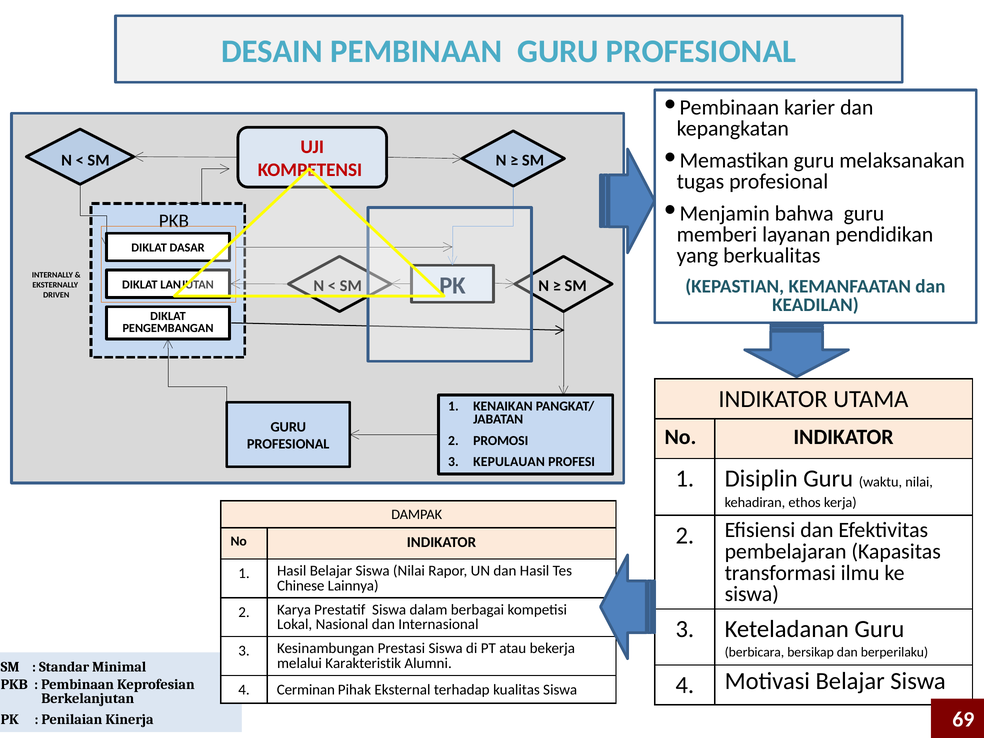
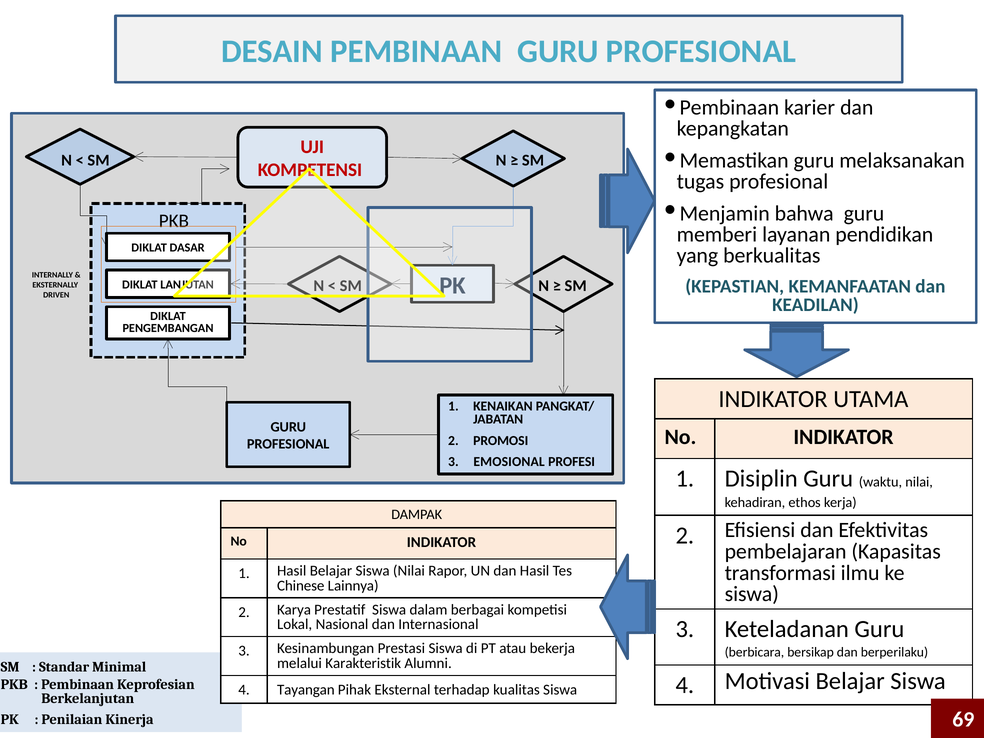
KEPULAUAN: KEPULAUAN -> EMOSIONAL
Cerminan: Cerminan -> Tayangan
